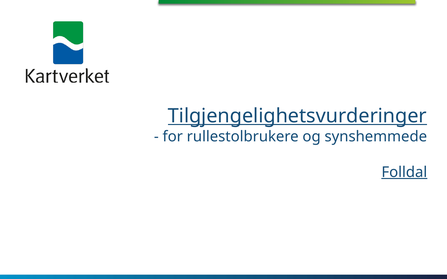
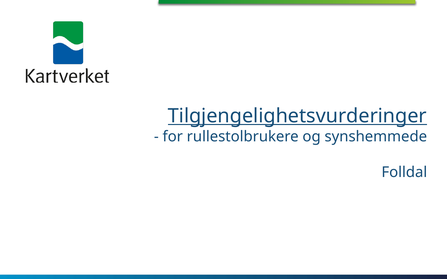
Folldal underline: present -> none
